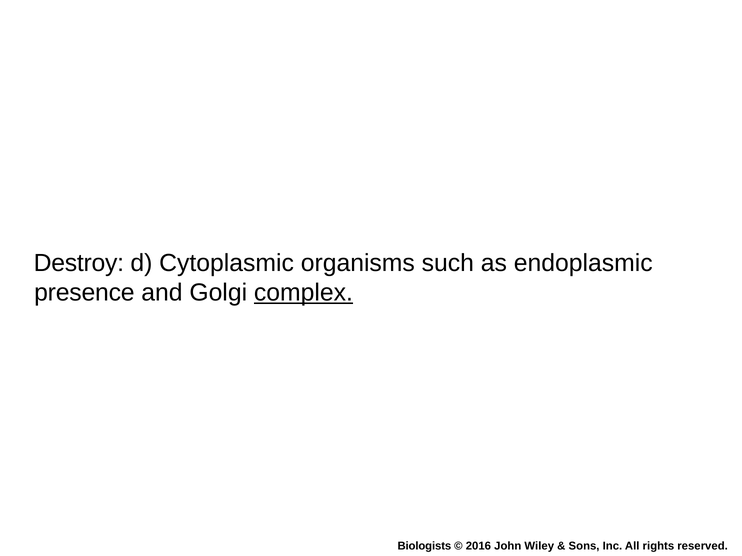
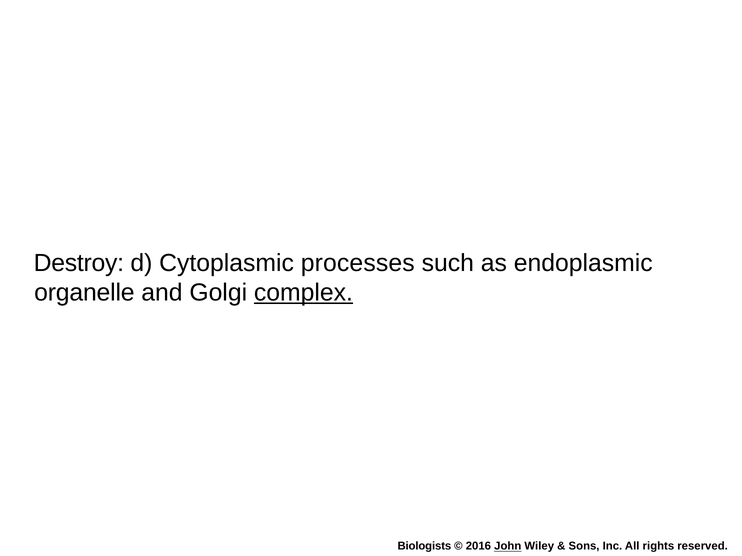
organisms: organisms -> processes
presence: presence -> organelle
John underline: none -> present
